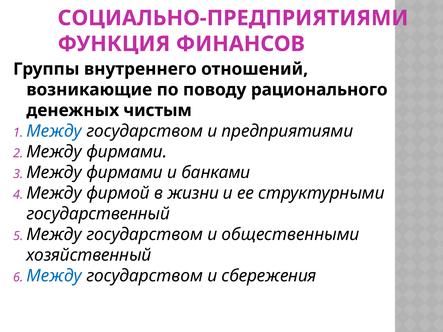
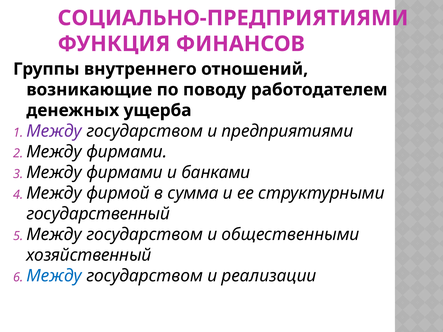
рационального: рационального -> работодателем
чистым: чистым -> ущерба
Между at (54, 131) colour: blue -> purple
жизни: жизни -> сумма
сбережения: сбережения -> реализации
